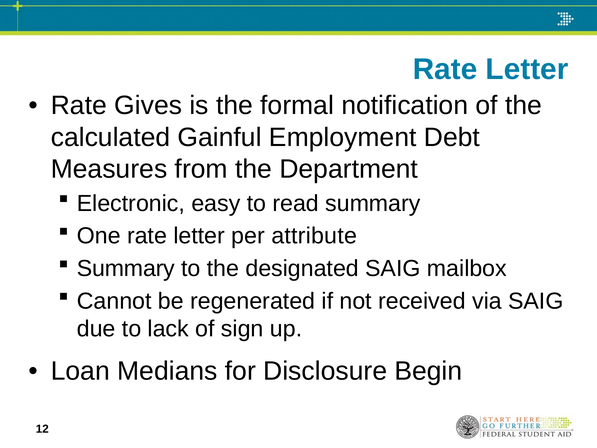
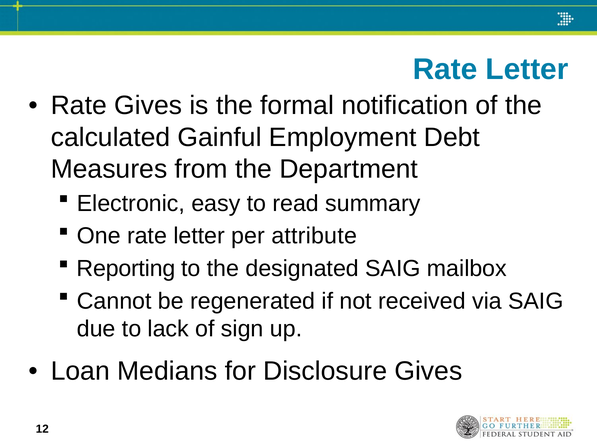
Summary at (126, 268): Summary -> Reporting
Disclosure Begin: Begin -> Gives
